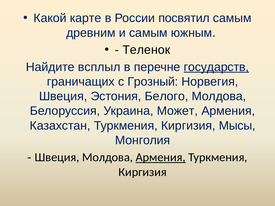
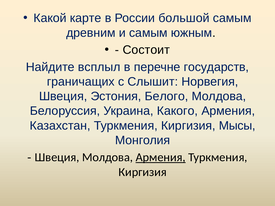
посвятил: посвятил -> большой
Теленок: Теленок -> Состоит
государств underline: present -> none
Грозный: Грозный -> Слышит
Может: Может -> Какого
